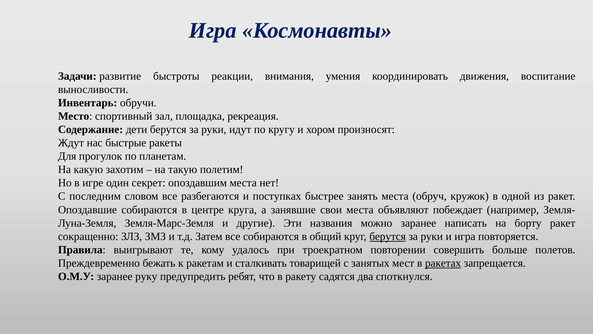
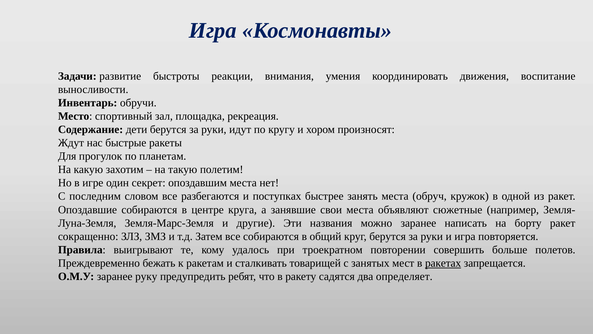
побеждает: побеждает -> сюжетные
берутся at (388, 236) underline: present -> none
споткнулся: споткнулся -> определяет
